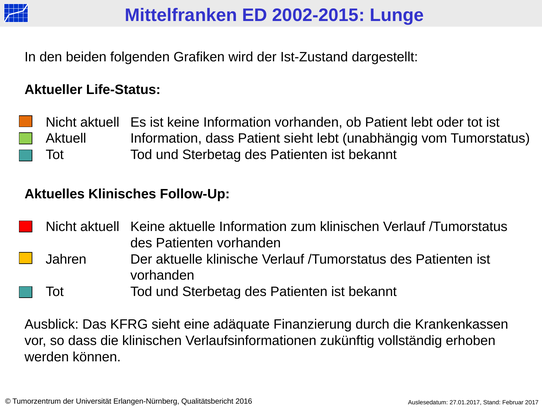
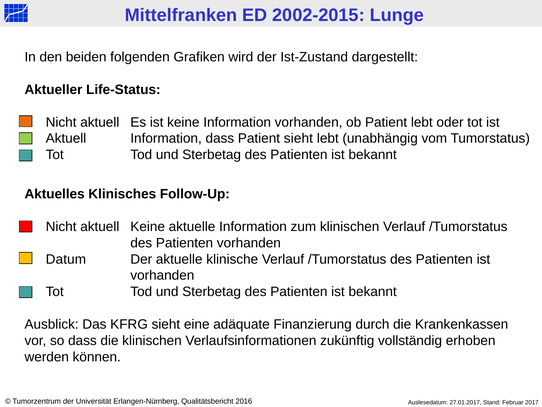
Jahren: Jahren -> Datum
